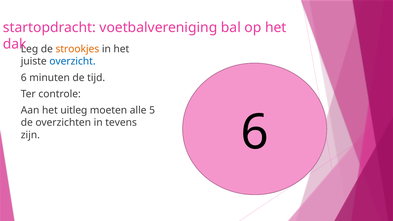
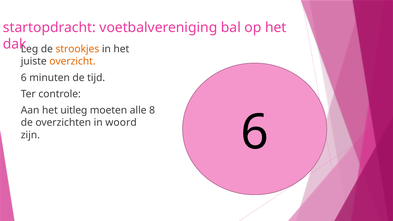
overzicht colour: blue -> orange
5: 5 -> 8
tevens: tevens -> woord
